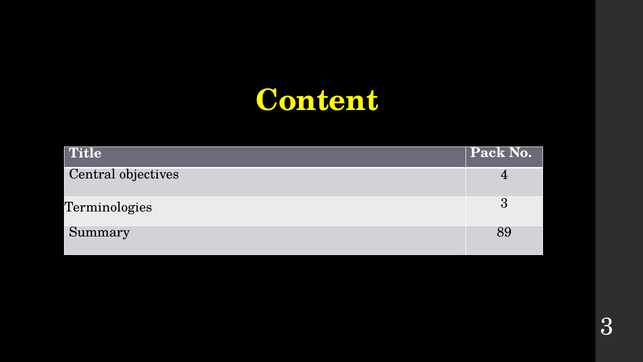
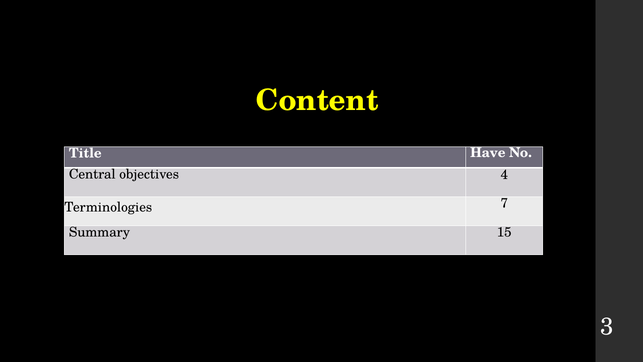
Pack: Pack -> Have
Terminologies 3: 3 -> 7
89: 89 -> 15
